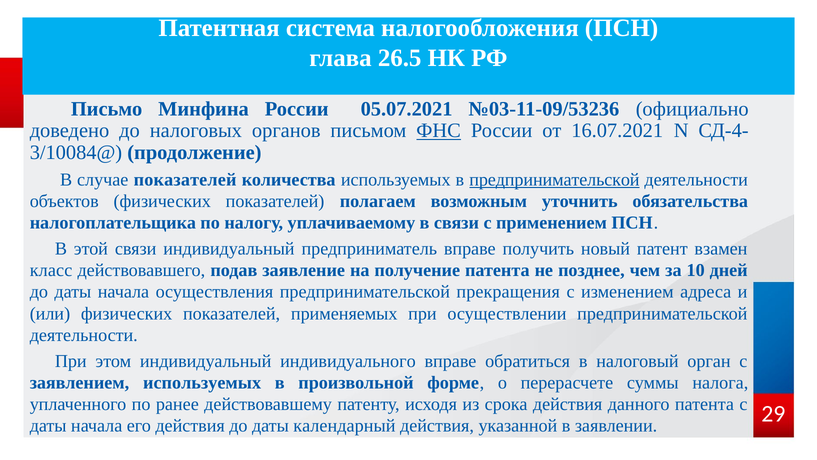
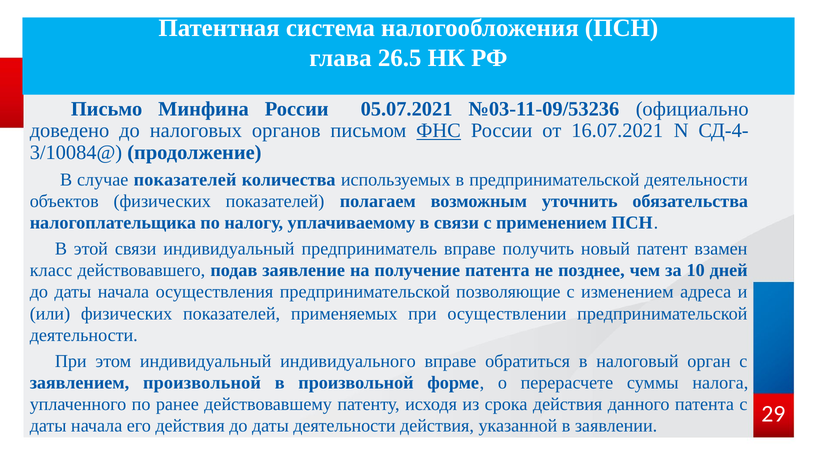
предпринимательской at (554, 179) underline: present -> none
прекращения: прекращения -> позволяющие
заявлением используемых: используемых -> произвольной
даты календарный: календарный -> деятельности
